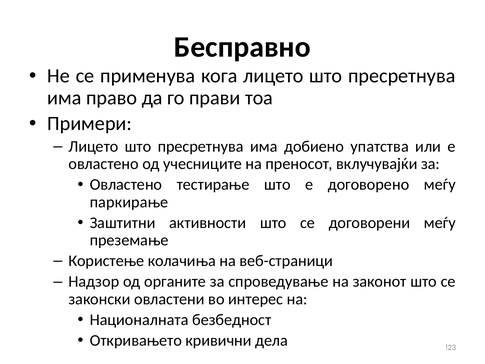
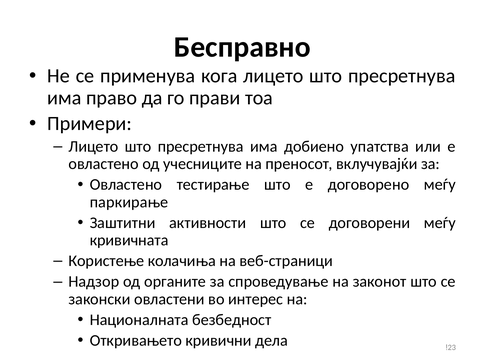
преземање: преземање -> кривичната
